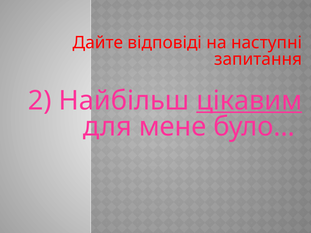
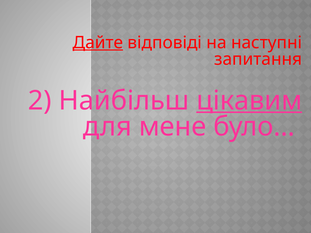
Дайте underline: none -> present
